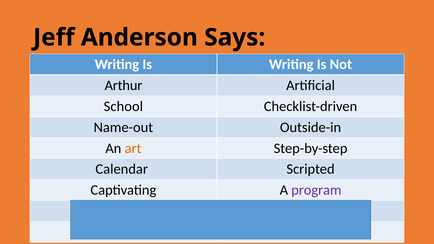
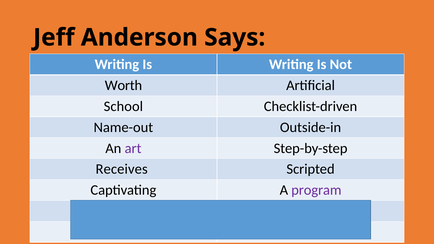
Arthur: Arthur -> Worth
art colour: orange -> purple
Calendar: Calendar -> Receives
